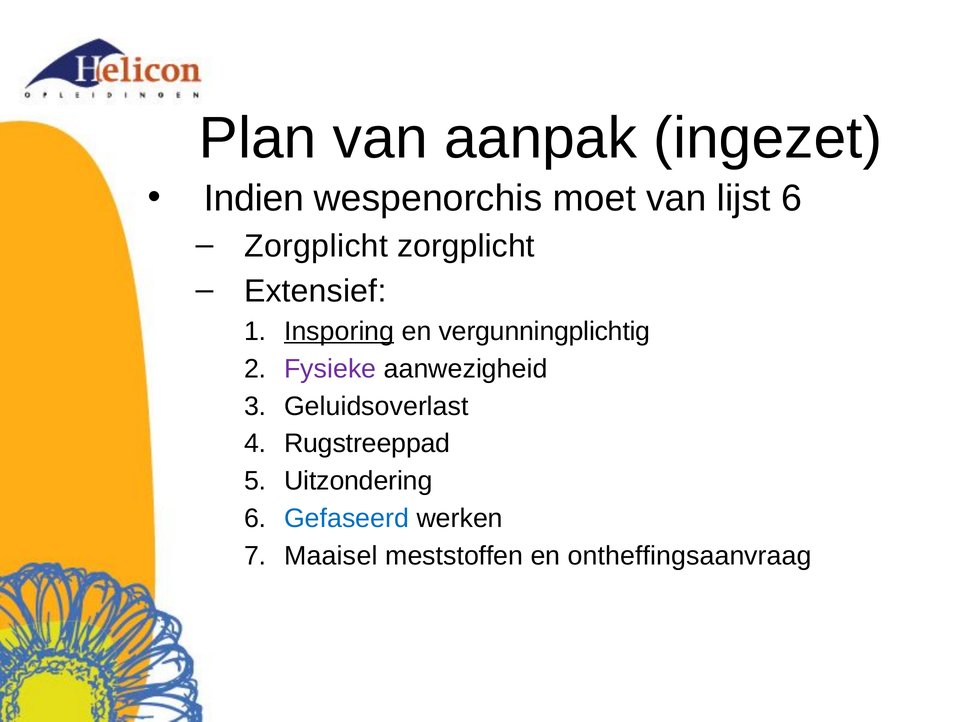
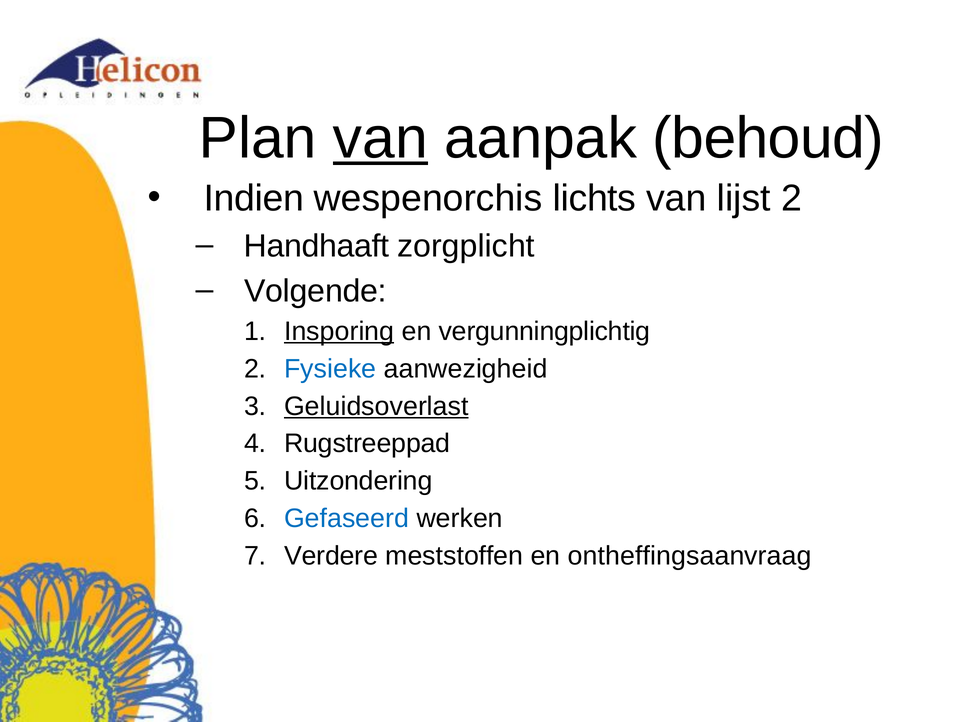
van at (380, 138) underline: none -> present
ingezet: ingezet -> behoud
moet: moet -> lichts
lijst 6: 6 -> 2
Zorgplicht at (316, 246): Zorgplicht -> Handhaaft
Extensief: Extensief -> Volgende
Fysieke colour: purple -> blue
Geluidsoverlast underline: none -> present
Maaisel: Maaisel -> Verdere
